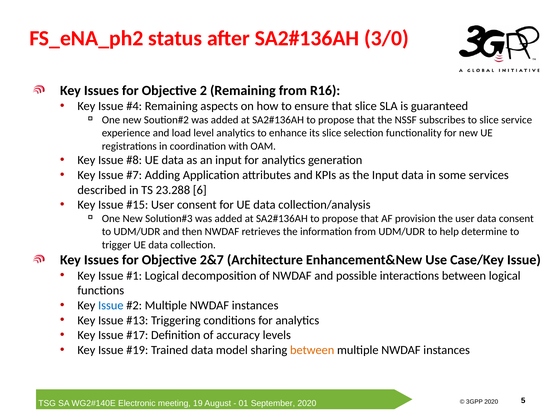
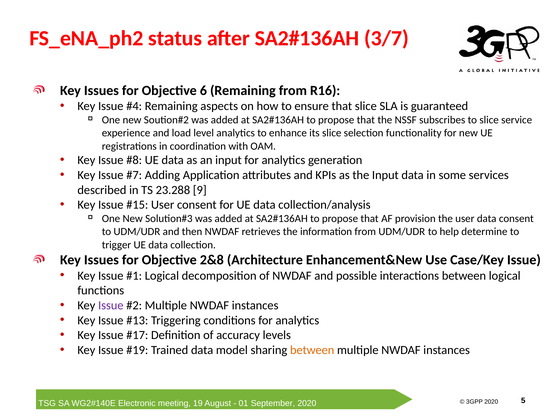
3/0: 3/0 -> 3/7
2: 2 -> 6
6: 6 -> 9
2&7: 2&7 -> 2&8
Issue at (111, 305) colour: blue -> purple
